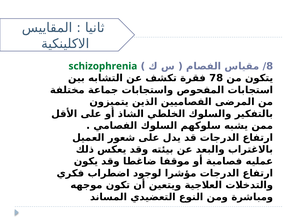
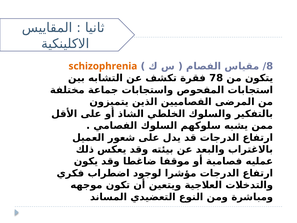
schizophrenia colour: green -> orange
